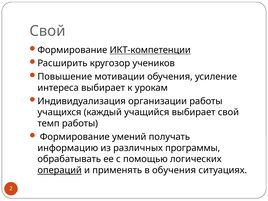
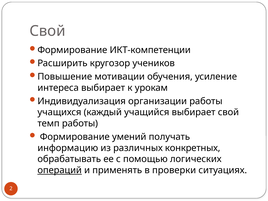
ИКТ-компетенции underline: present -> none
программы: программы -> конкретных
в обучения: обучения -> проверки
